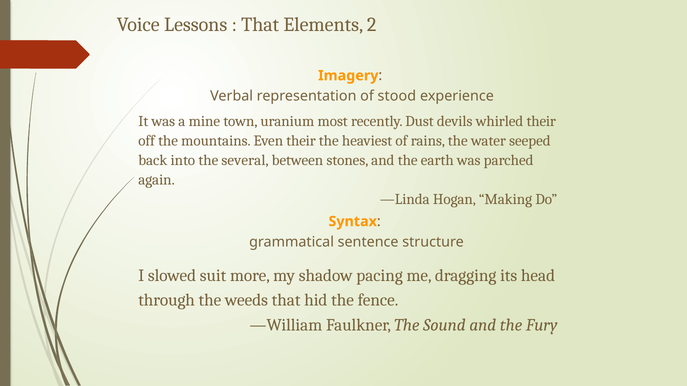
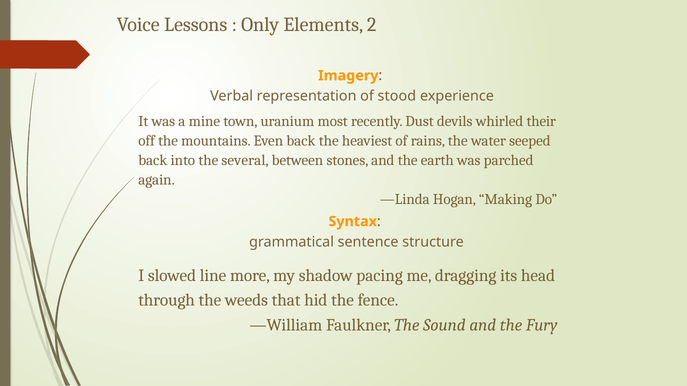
That at (260, 25): That -> Only
Even their: their -> back
suit: suit -> line
